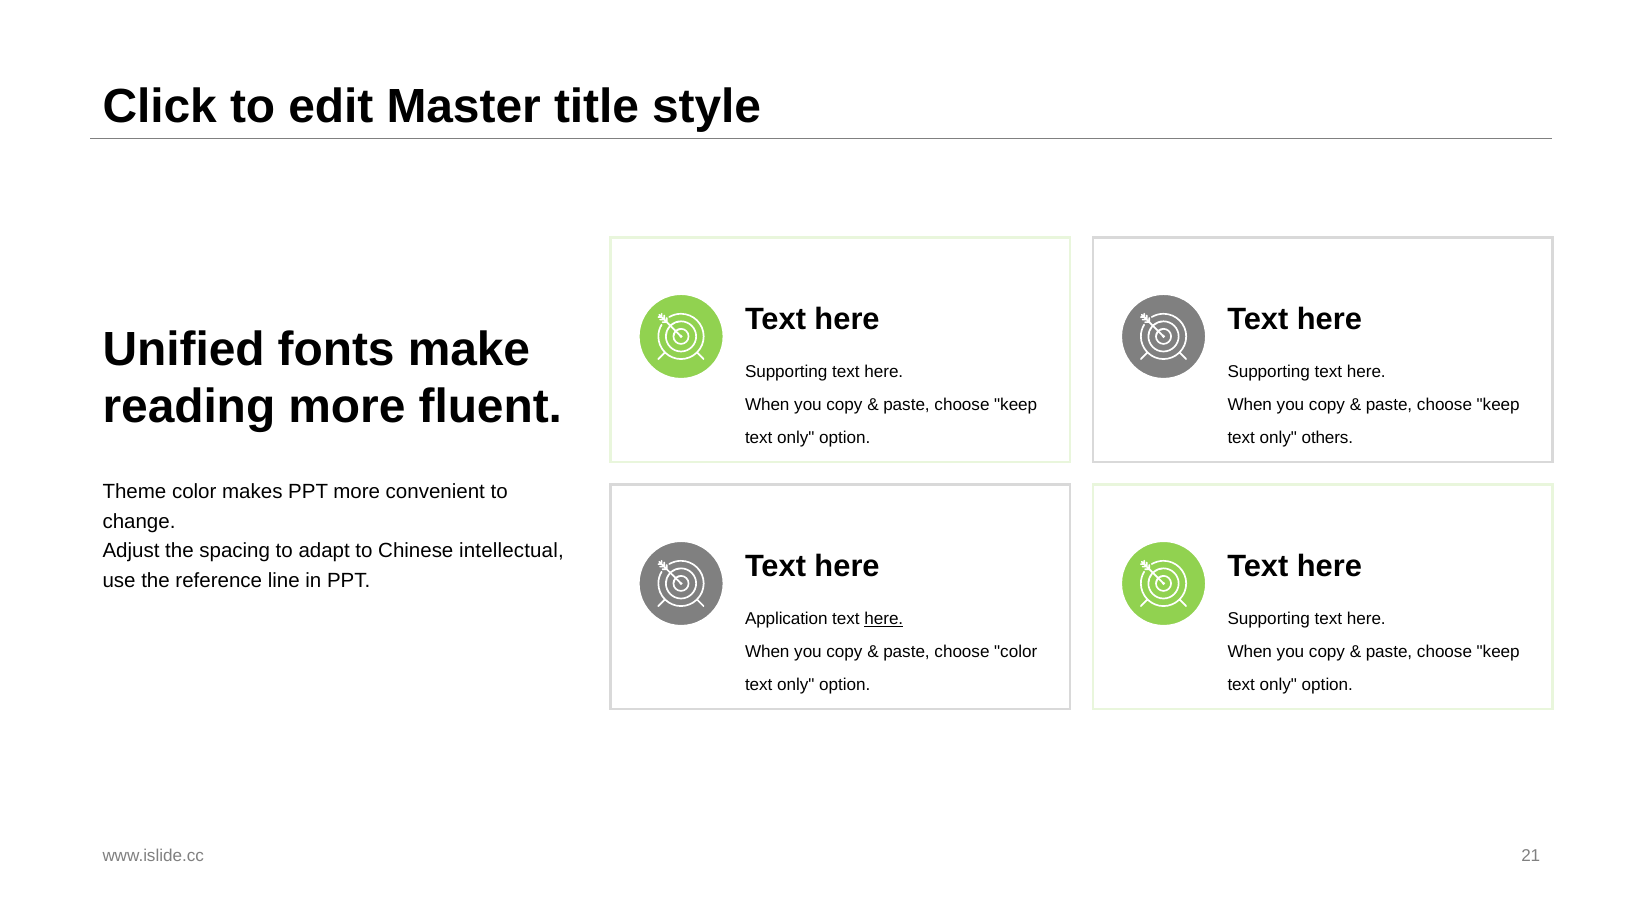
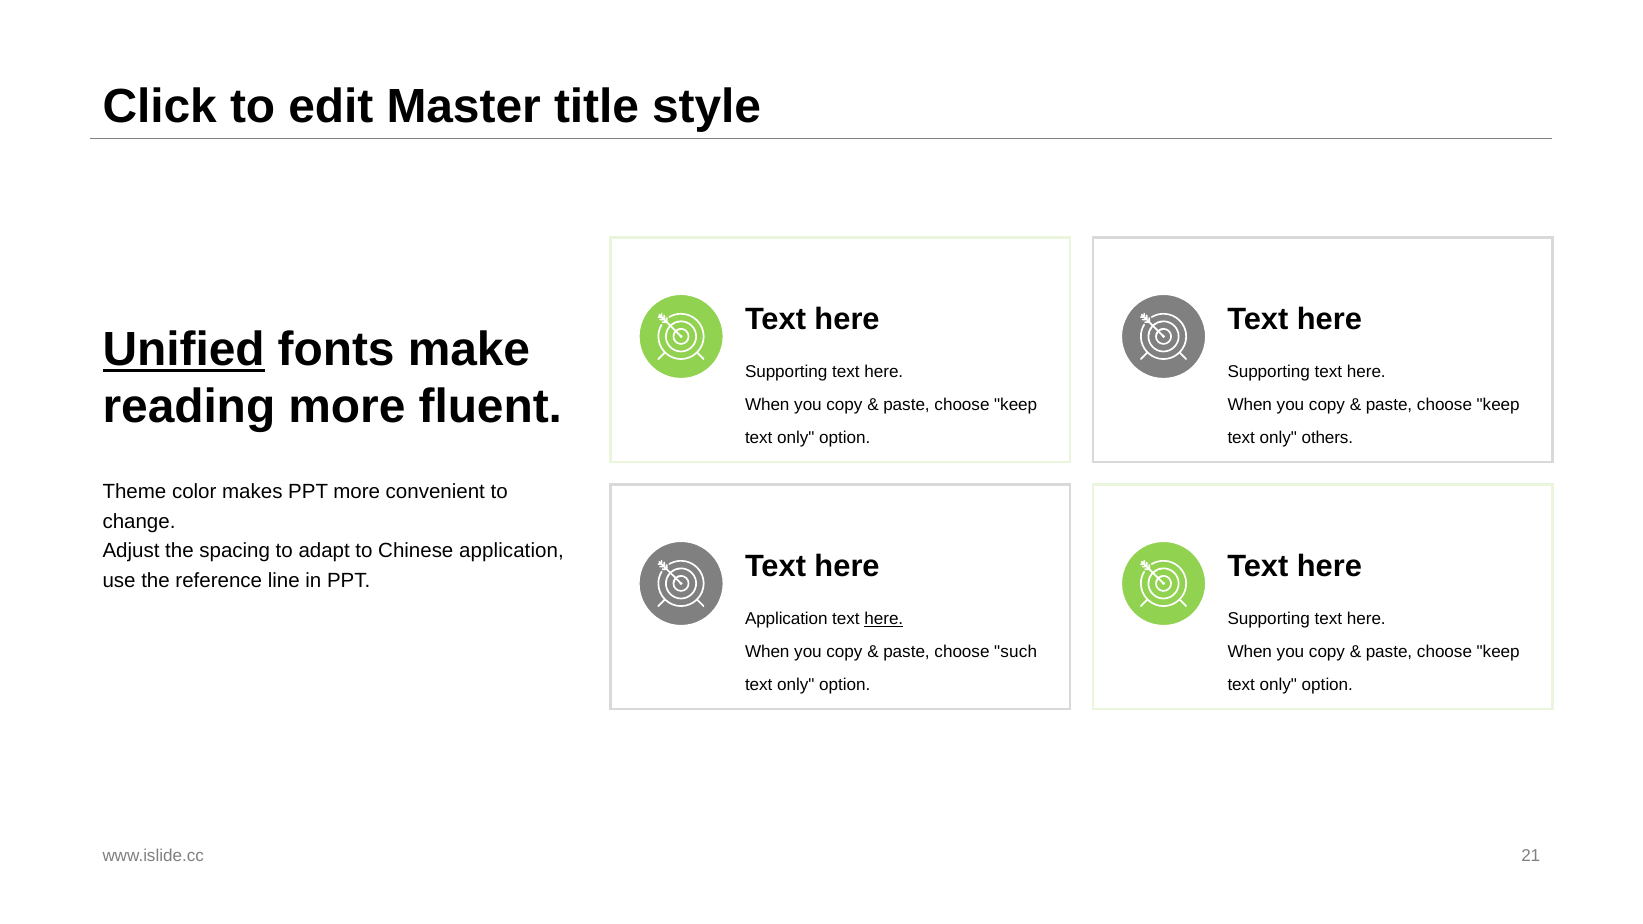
Unified underline: none -> present
Chinese intellectual: intellectual -> application
choose color: color -> such
